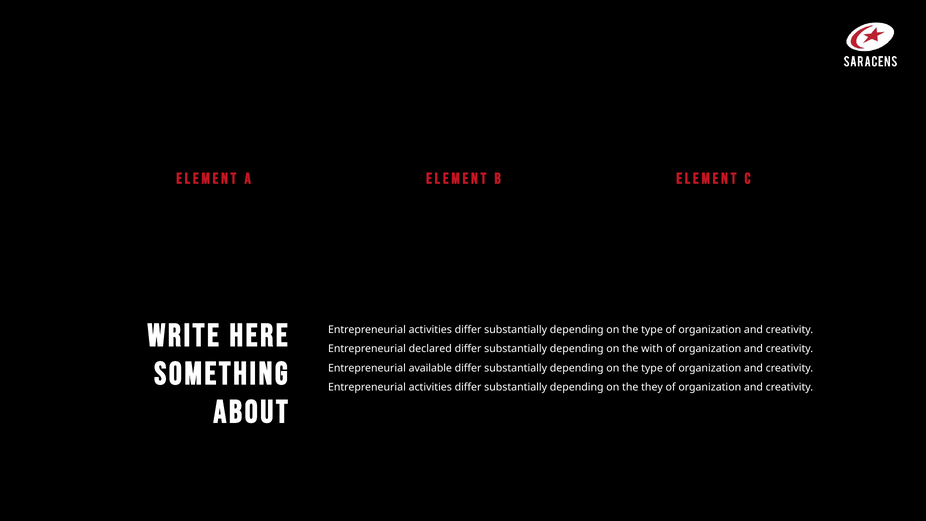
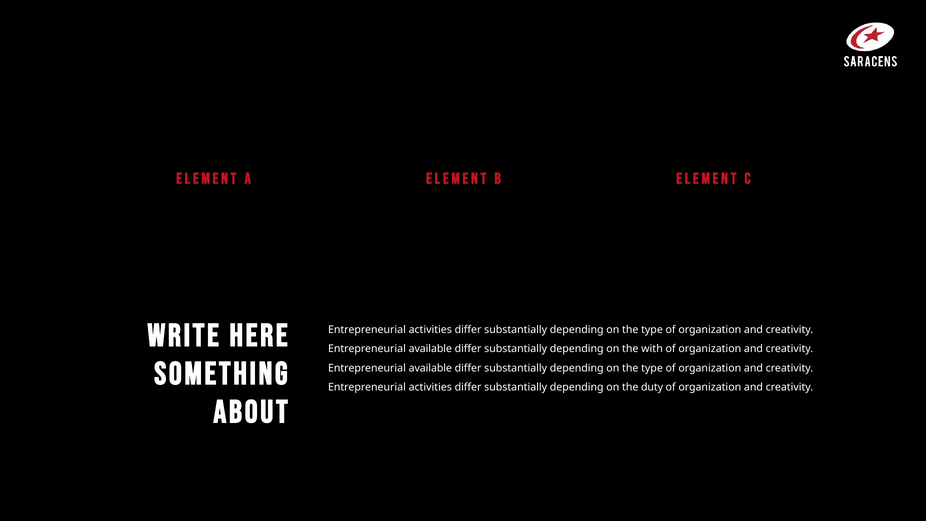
declared at (430, 349): declared -> available
they: they -> duty
